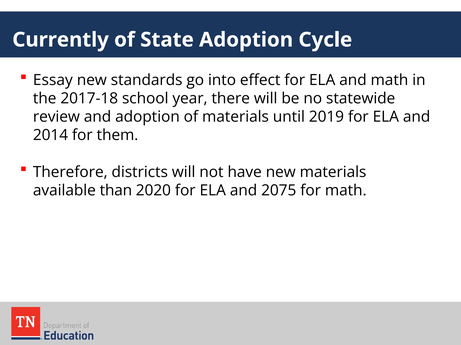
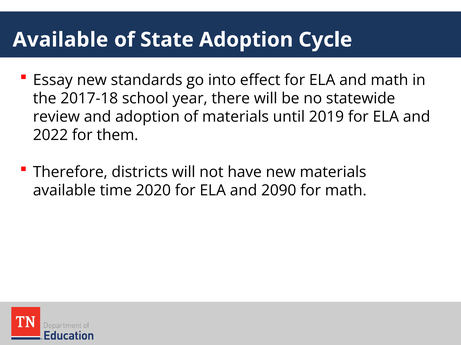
Currently at (61, 40): Currently -> Available
2014: 2014 -> 2022
than: than -> time
2075: 2075 -> 2090
